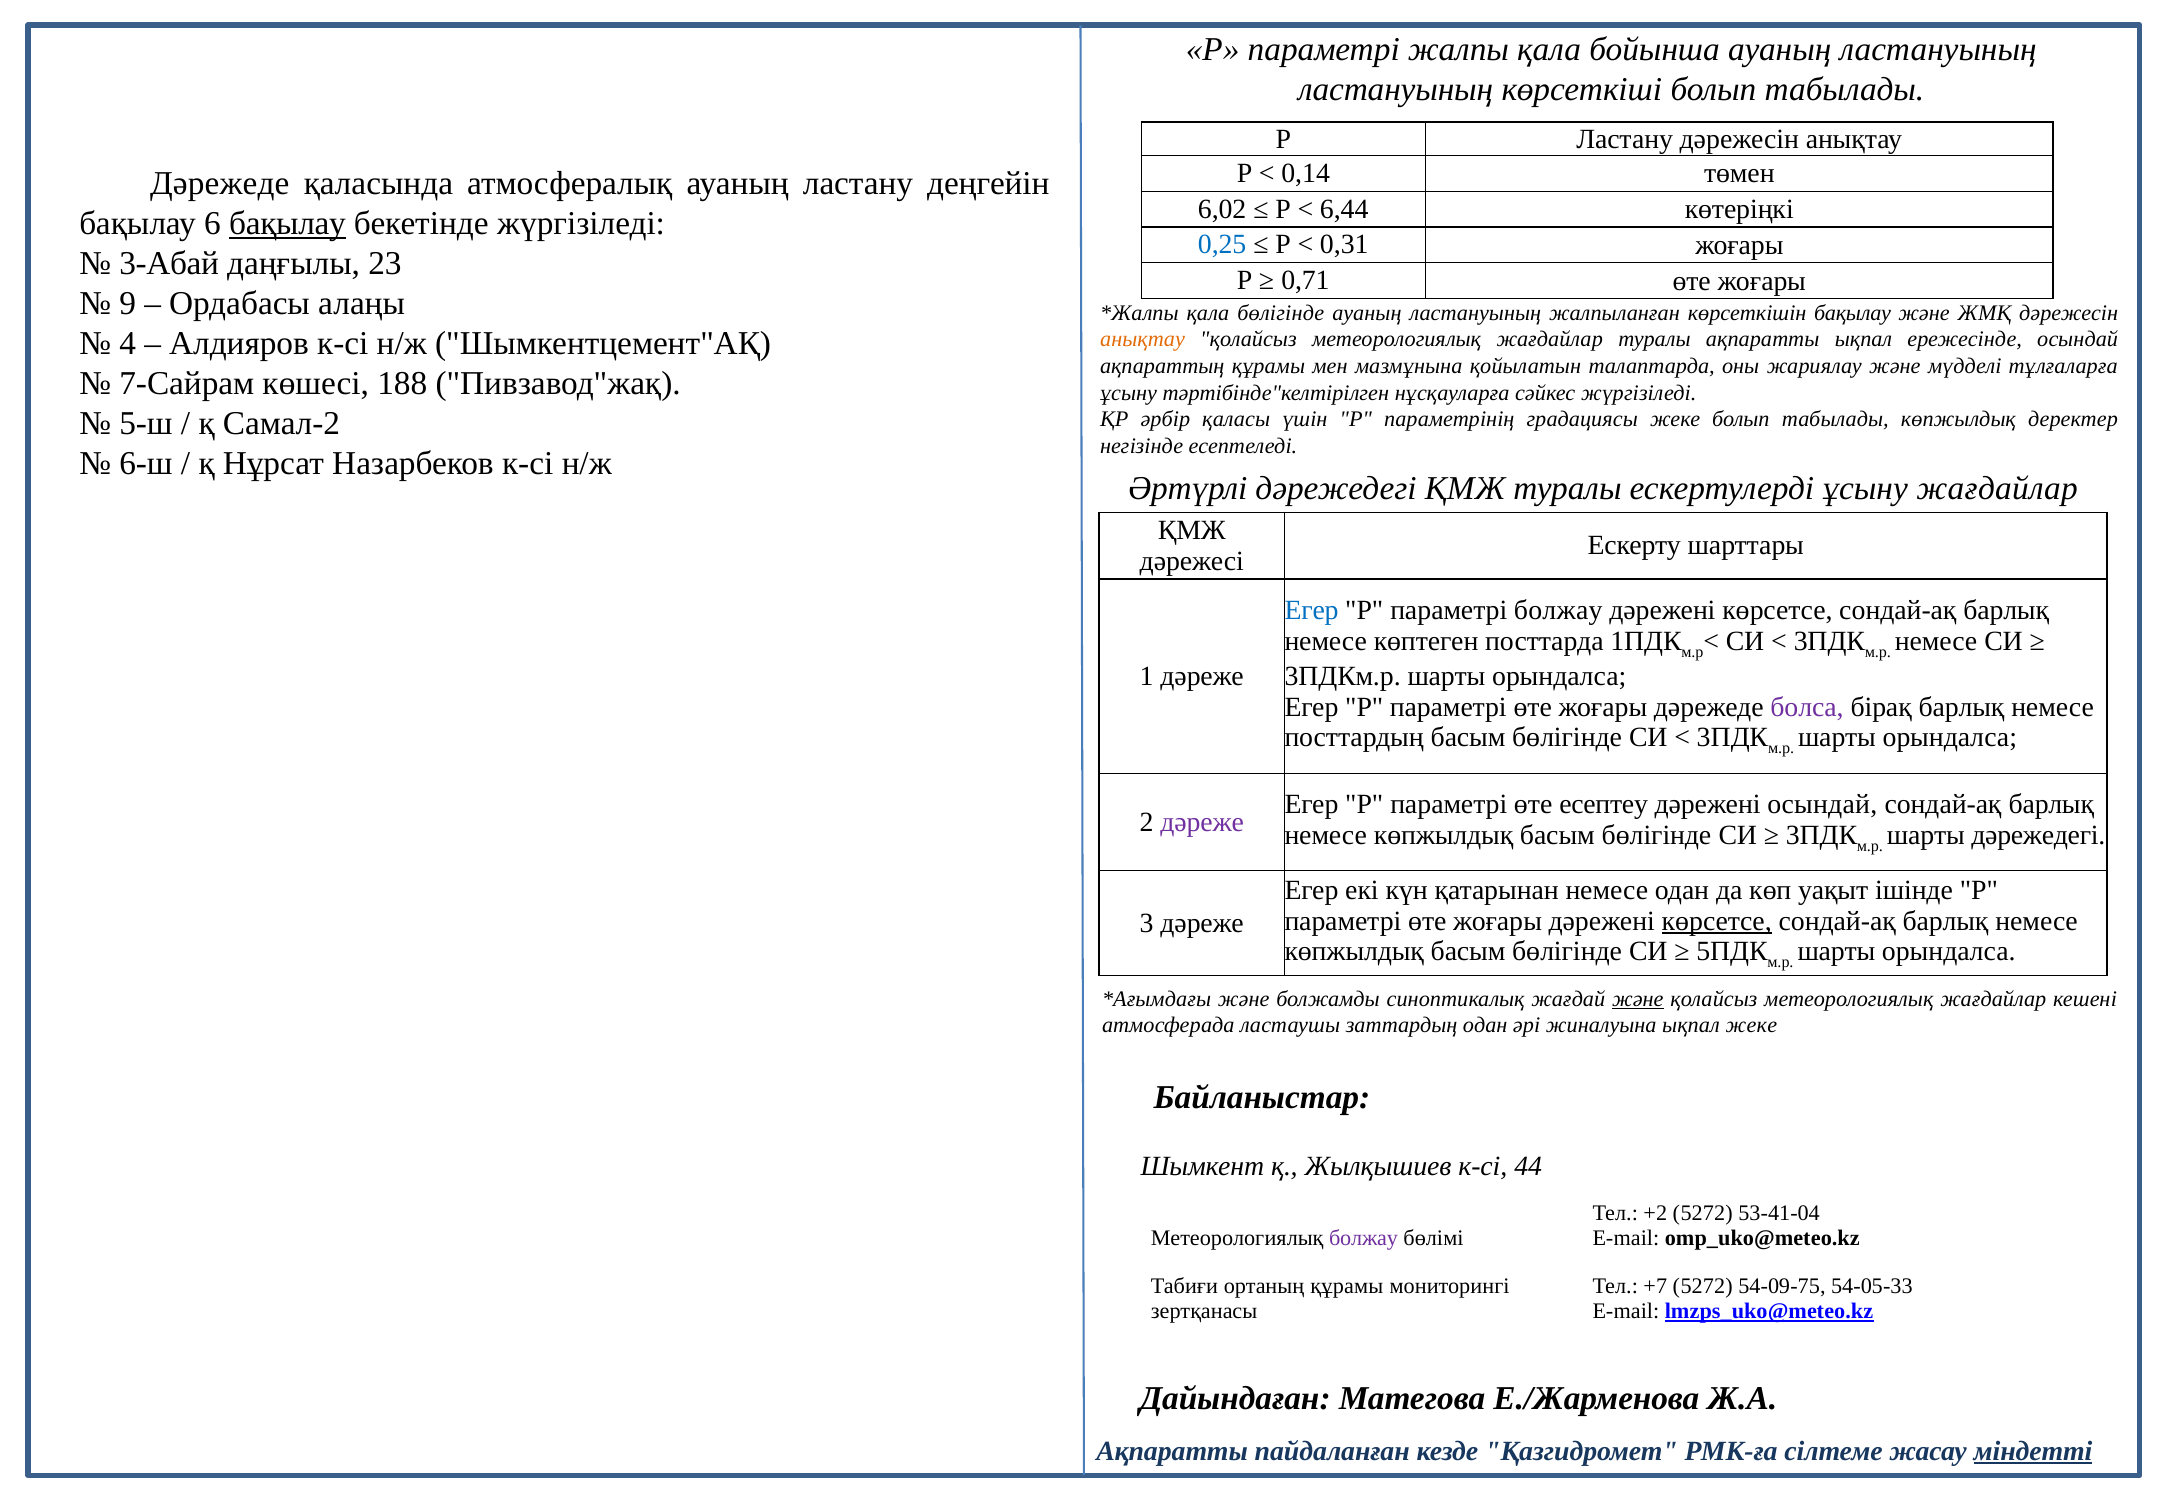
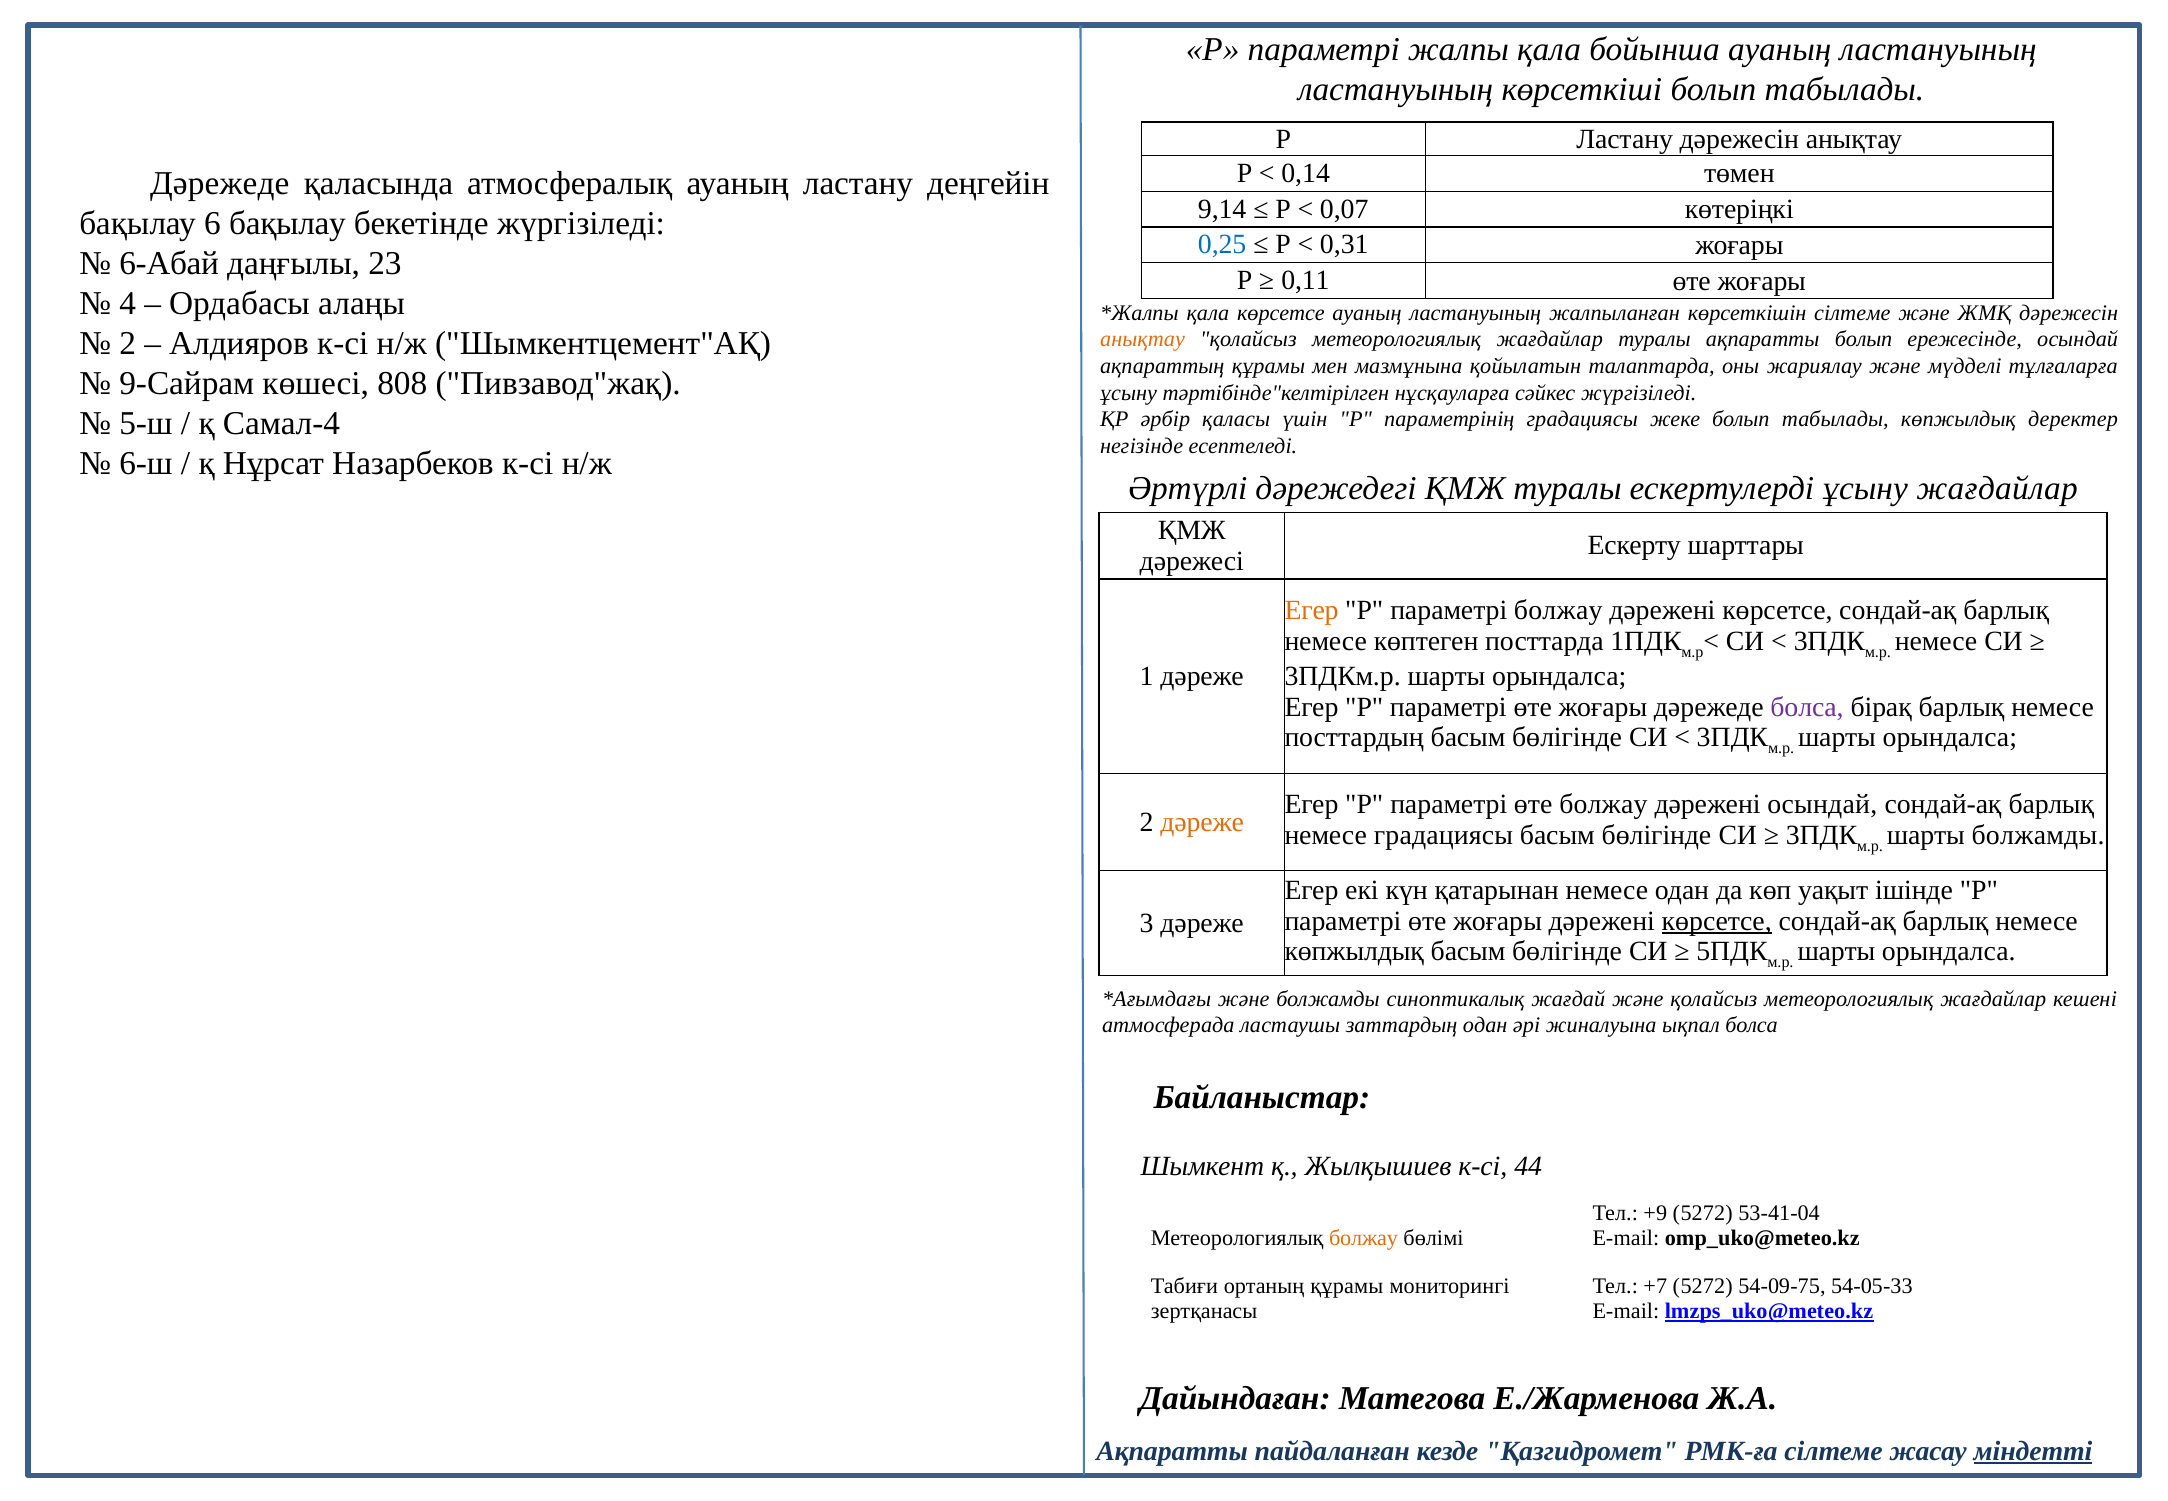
6,02: 6,02 -> 9,14
6,44: 6,44 -> 0,07
бақылау at (288, 224) underline: present -> none
3-Абай: 3-Абай -> 6-Абай
0,71: 0,71 -> 0,11
9: 9 -> 4
қала бөлігінде: бөлігінде -> көрсетсе
көрсеткішін бақылау: бақылау -> сілтеме
4 at (128, 344): 4 -> 2
ақпаратты ықпал: ықпал -> болып
7-Сайрам: 7-Сайрам -> 9-Сайрам
188: 188 -> 808
Самал-2: Самал-2 -> Самал-4
Егер at (1312, 611) colour: blue -> orange
өте есептеу: есептеу -> болжау
дәреже at (1202, 822) colour: purple -> orange
көпжылдық at (1444, 835): көпжылдық -> градациясы
шарты дәрежедегі: дәрежедегі -> болжамды
және at (1638, 999) underline: present -> none
ықпал жеке: жеке -> болса
+2: +2 -> +9
болжау at (1364, 1238) colour: purple -> orange
